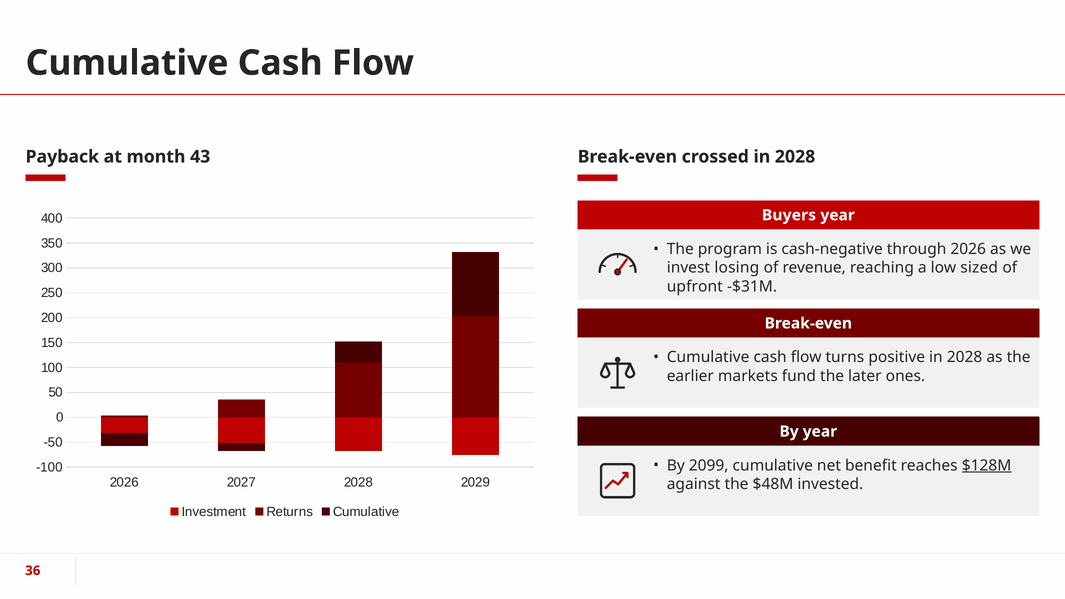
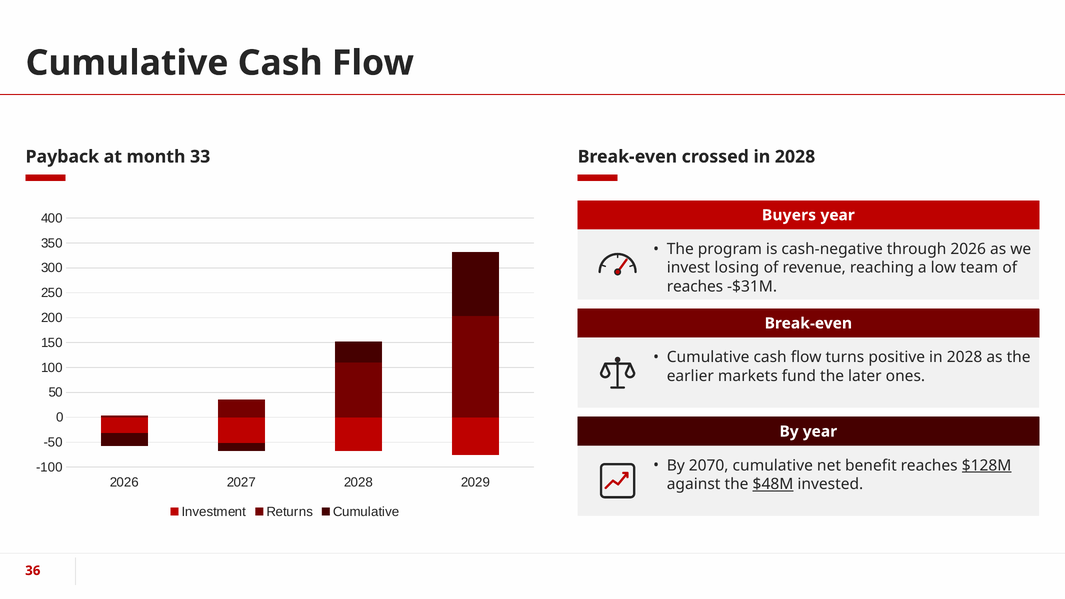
43: 43 -> 33
sized: sized -> team
upfront at (695, 286): upfront -> reaches
2099: 2099 -> 2070
$48M underline: none -> present
